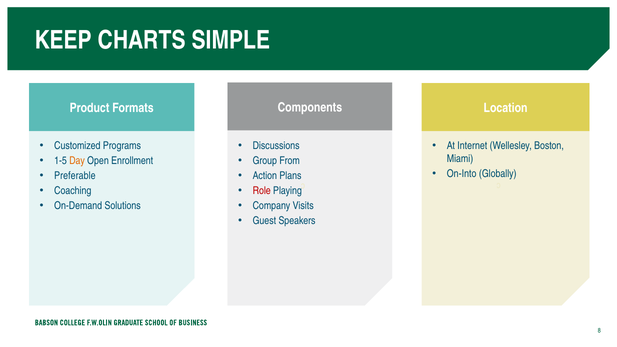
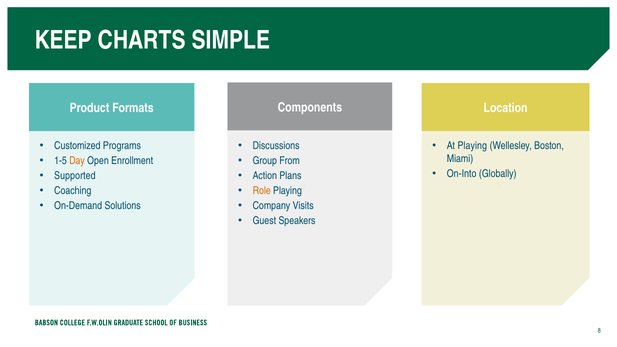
At Internet: Internet -> Playing
Preferable: Preferable -> Supported
Role colour: red -> orange
